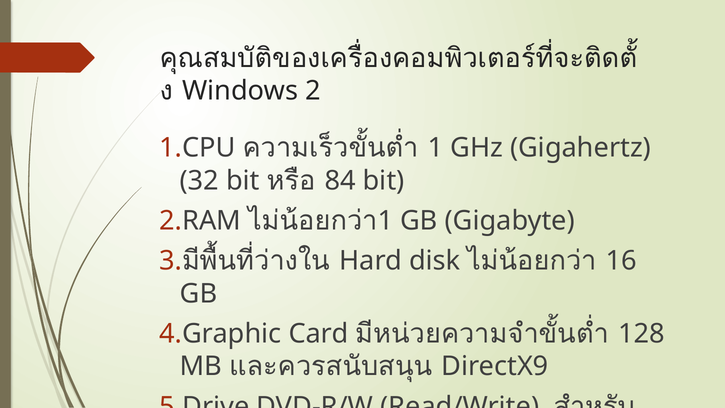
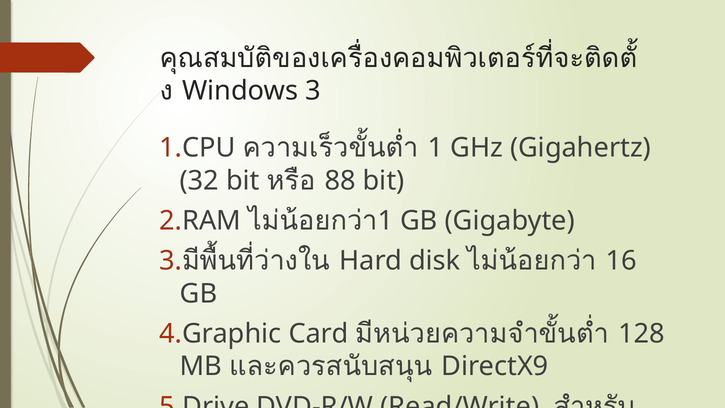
2: 2 -> 3
84: 84 -> 88
